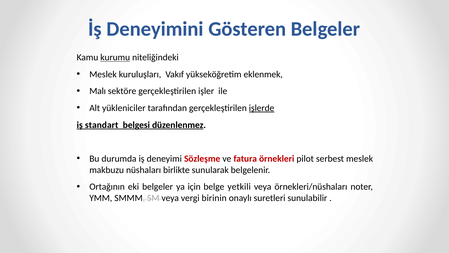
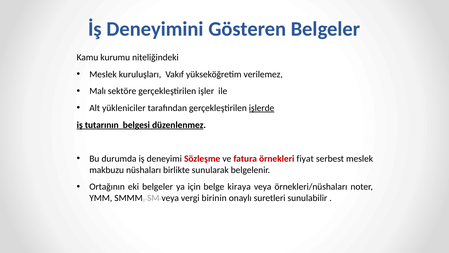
kurumu underline: present -> none
eklenmek: eklenmek -> verilemez
standart: standart -> tutarının
pilot: pilot -> fiyat
yetkili: yetkili -> kiraya
